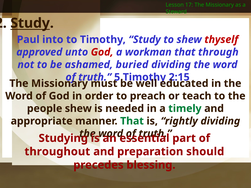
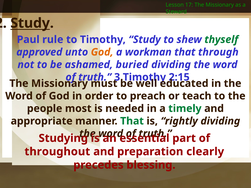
into: into -> rule
thyself colour: red -> green
God at (102, 52) colour: red -> orange
5: 5 -> 3
people shew: shew -> most
should: should -> clearly
